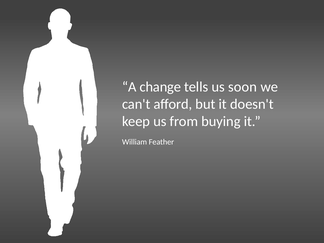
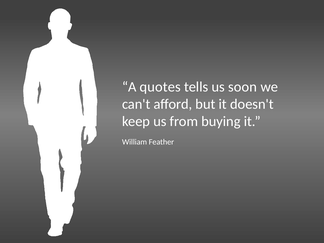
change: change -> quotes
